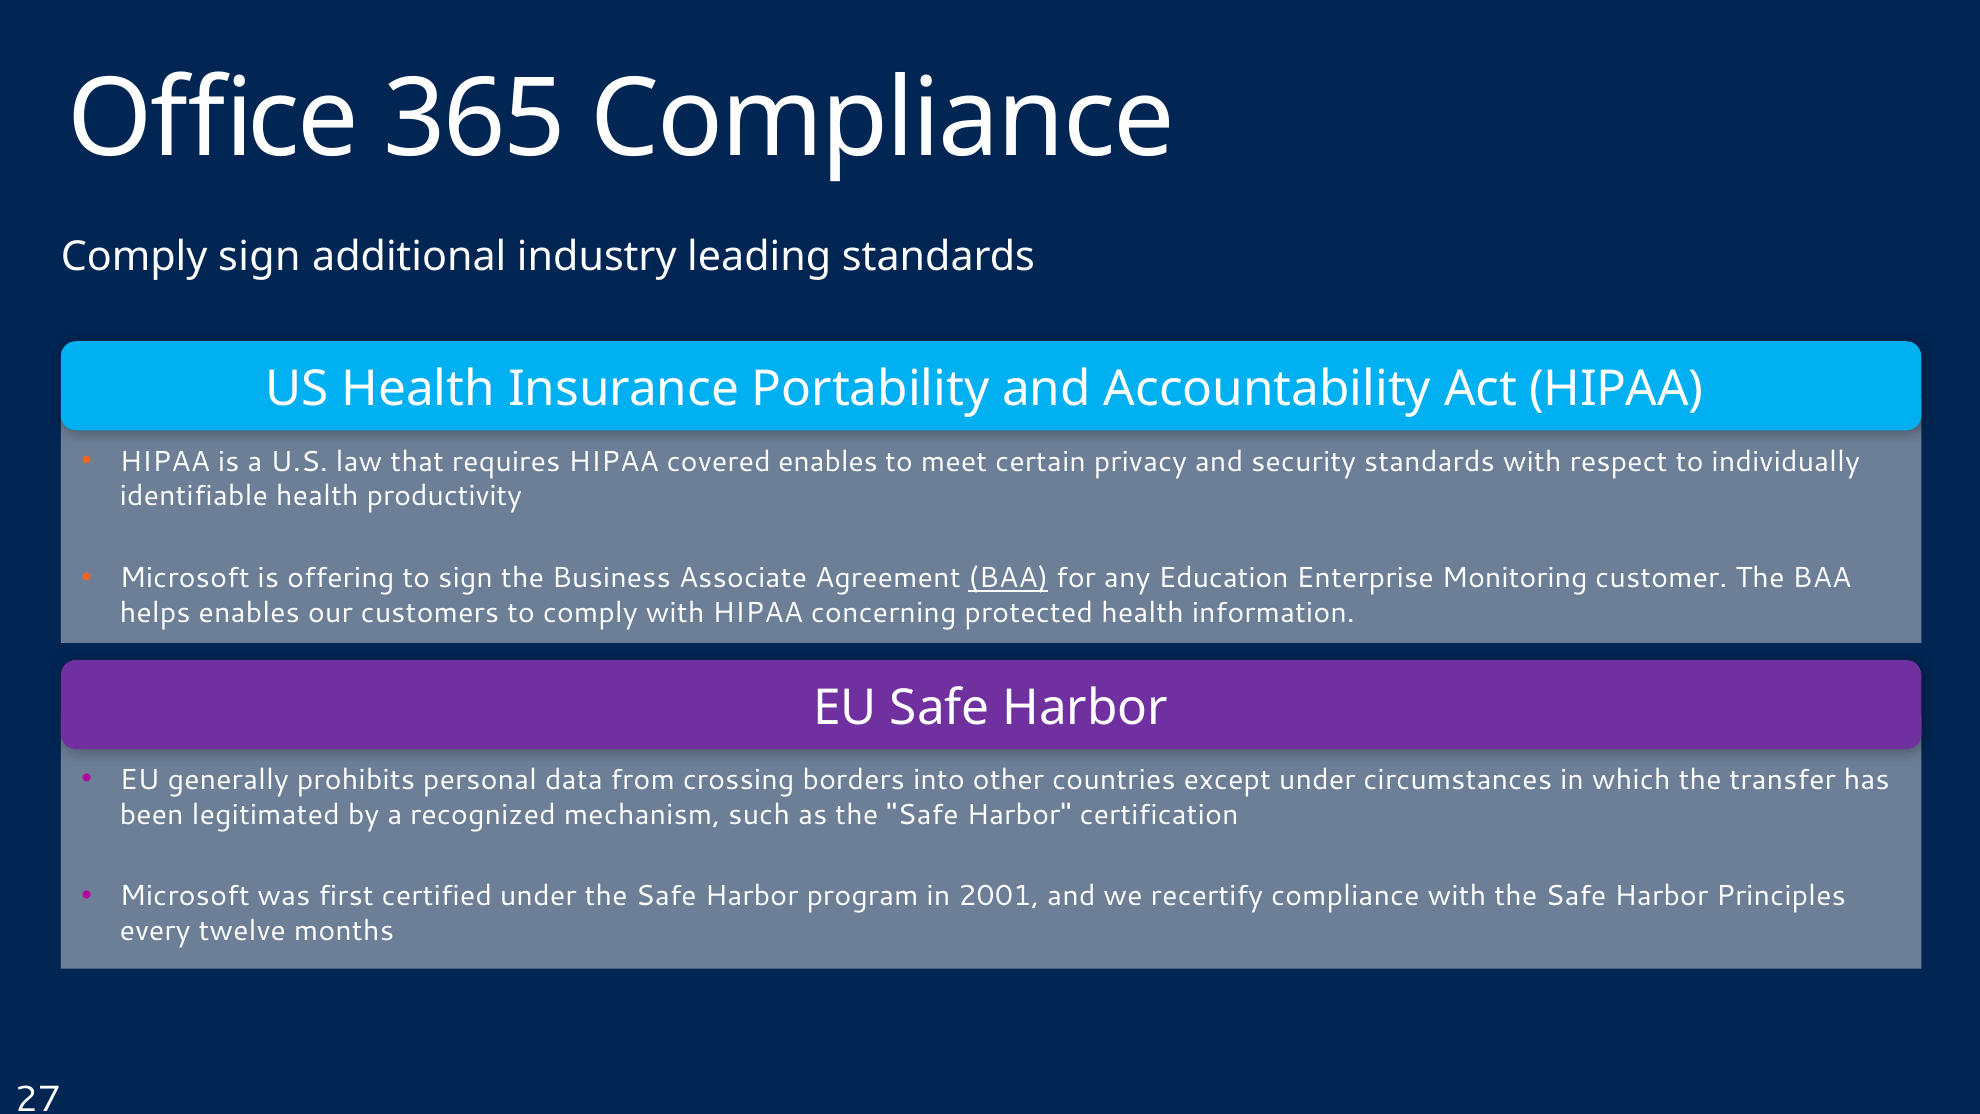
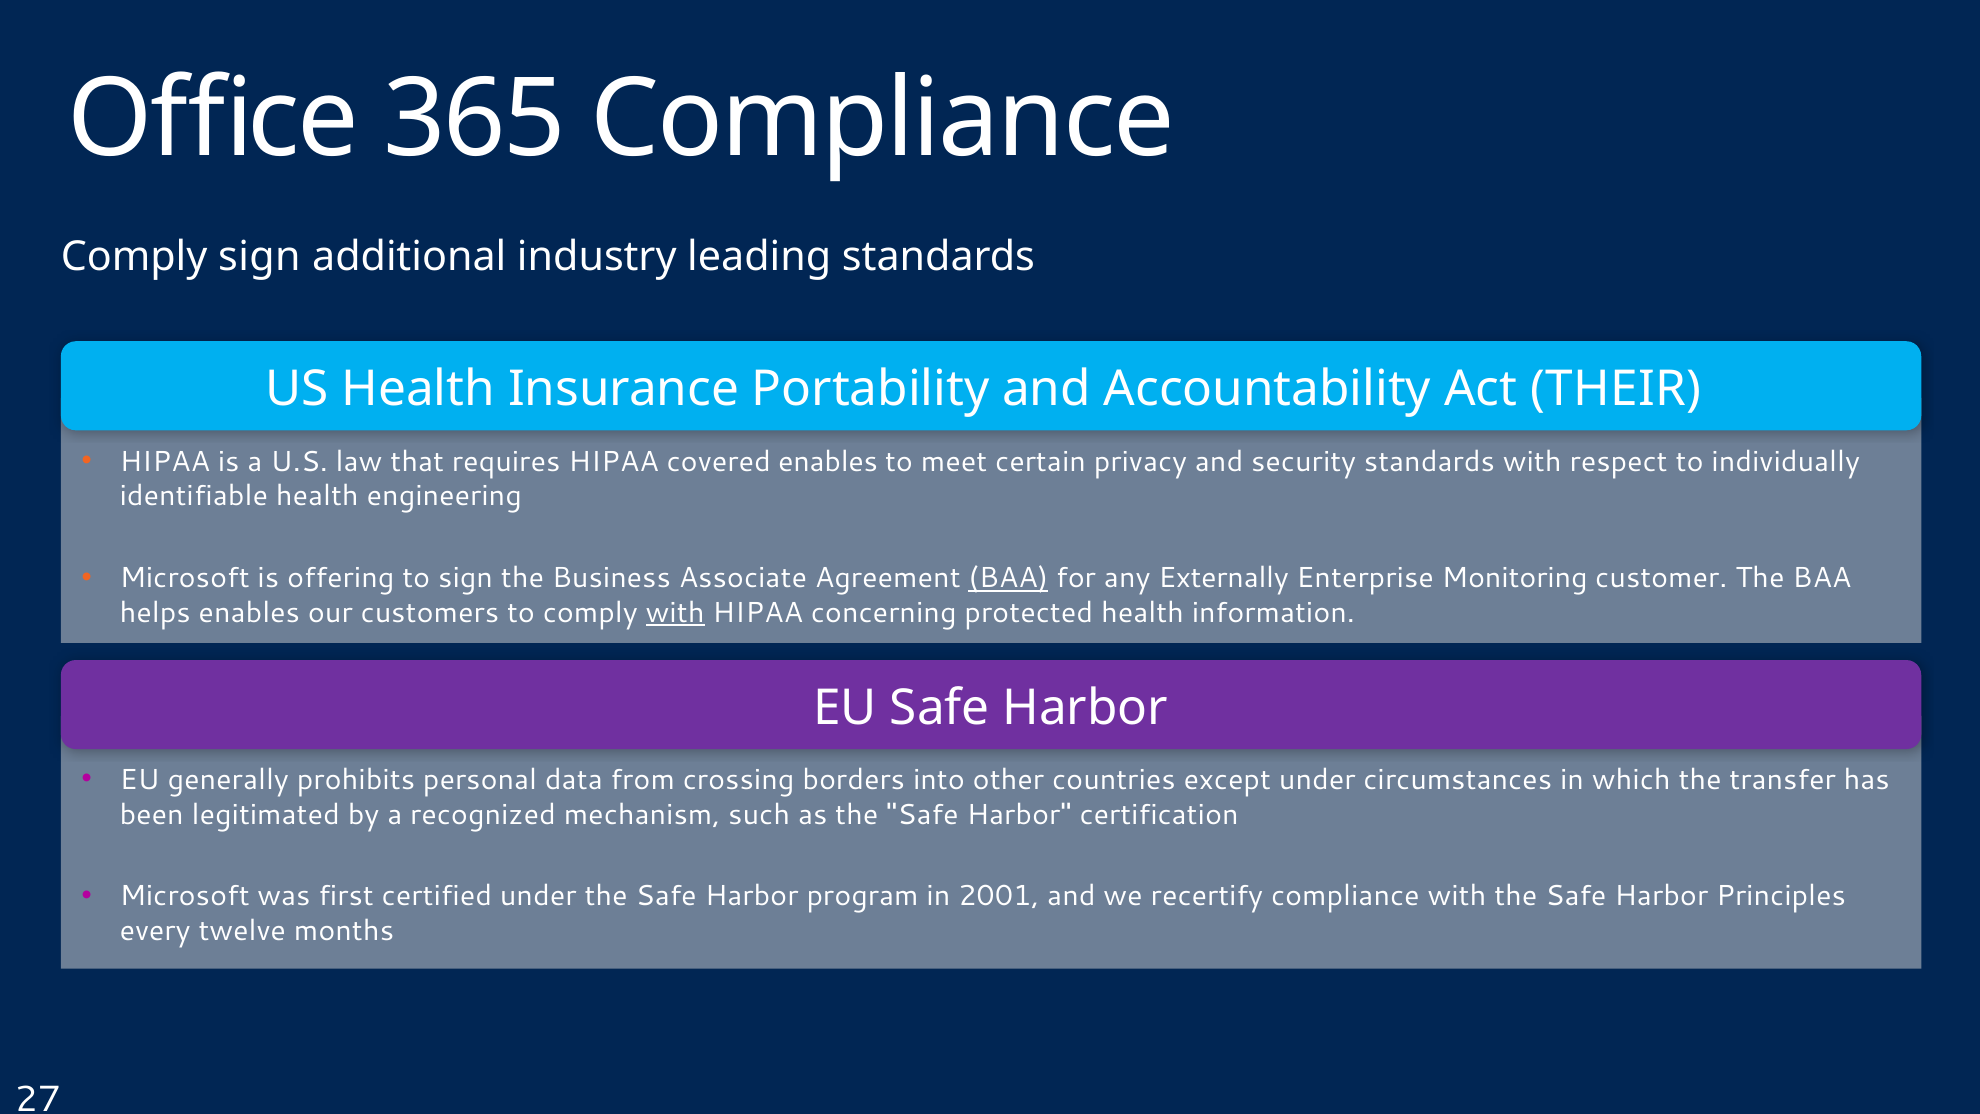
Act HIPAA: HIPAA -> THEIR
productivity: productivity -> engineering
Education: Education -> Externally
with at (675, 613) underline: none -> present
